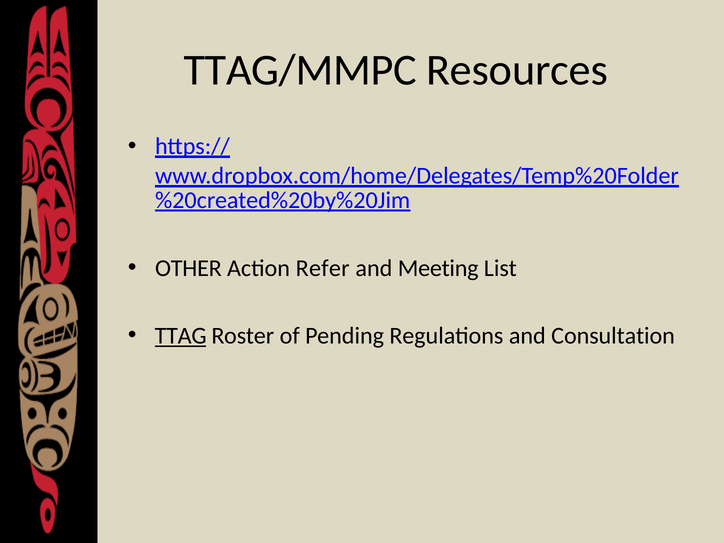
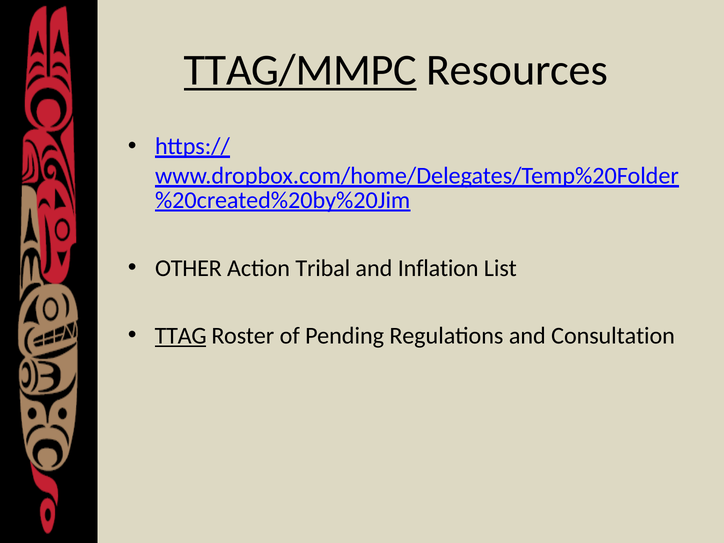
TTAG/MMPC underline: none -> present
Refer: Refer -> Tribal
Meeting: Meeting -> Inflation
